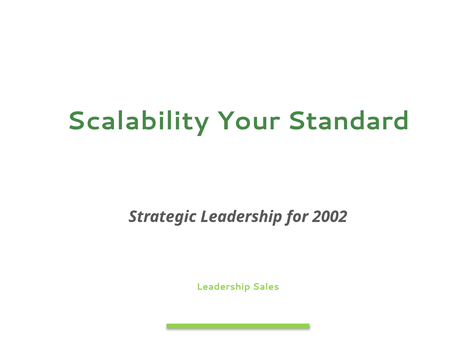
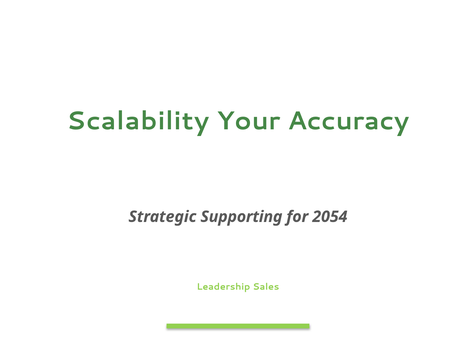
Standard: Standard -> Accuracy
Strategic Leadership: Leadership -> Supporting
2002: 2002 -> 2054
